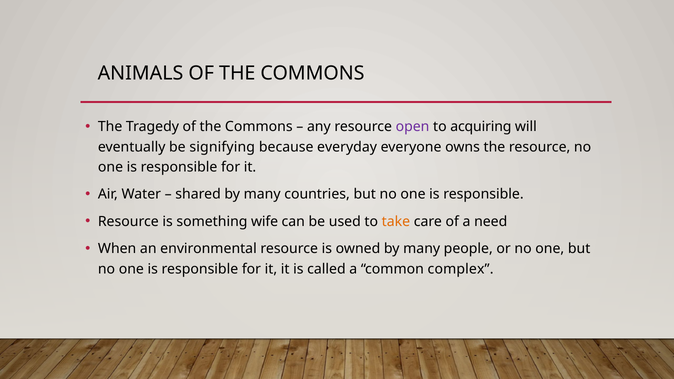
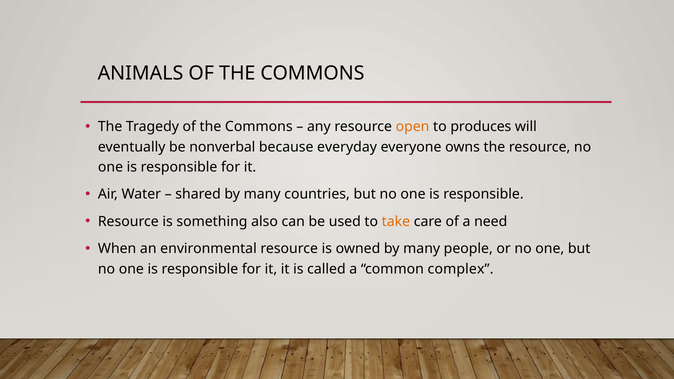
open colour: purple -> orange
acquiring: acquiring -> produces
signifying: signifying -> nonverbal
wife: wife -> also
